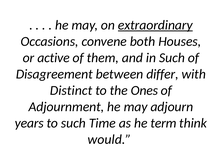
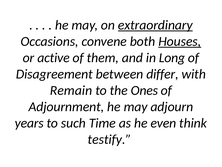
Houses underline: none -> present
in Such: Such -> Long
Distinct: Distinct -> Remain
term: term -> even
would: would -> testify
